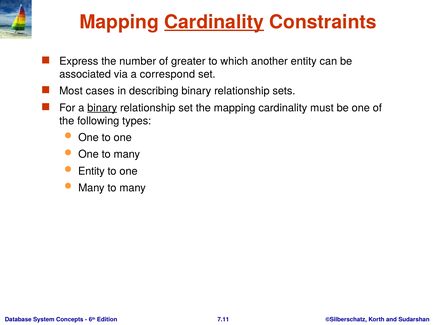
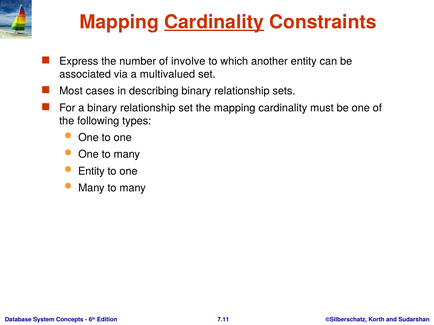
greater: greater -> involve
correspond: correspond -> multivalued
binary at (102, 108) underline: present -> none
